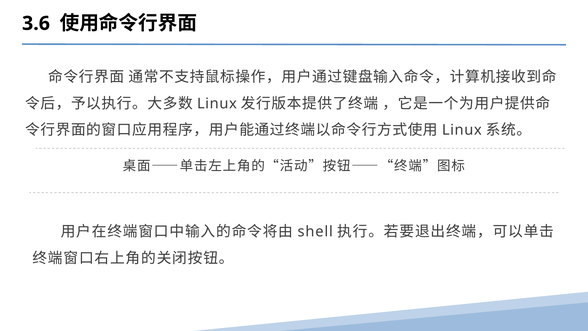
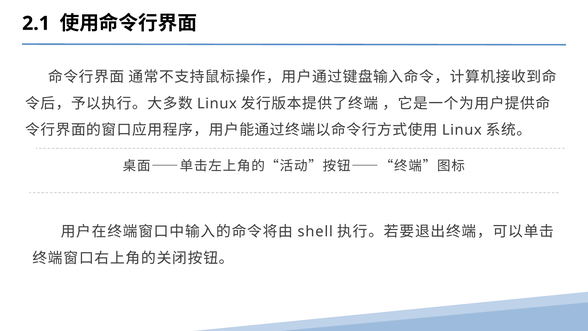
3.6: 3.6 -> 2.1
